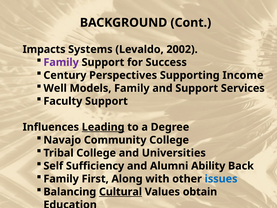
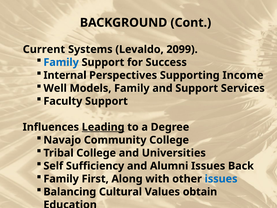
Impacts: Impacts -> Current
2002: 2002 -> 2099
Family at (61, 62) colour: purple -> blue
Century: Century -> Internal
Alumni Ability: Ability -> Issues
Cultural underline: present -> none
